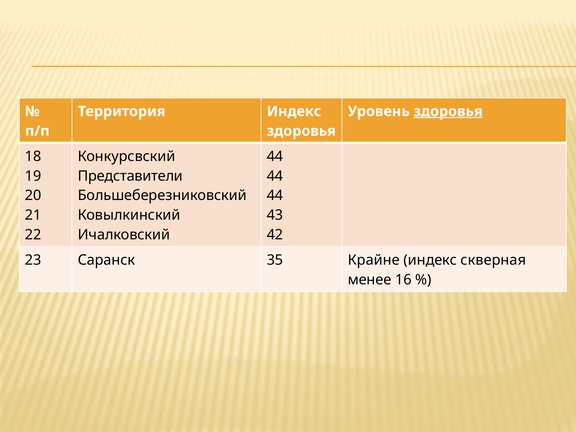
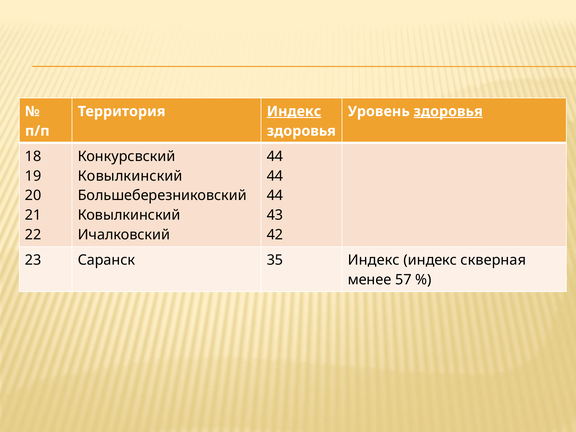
Индекс at (294, 111) underline: none -> present
Представители at (130, 176): Представители -> Ковылкинский
35 Крайне: Крайне -> Индекс
16: 16 -> 57
